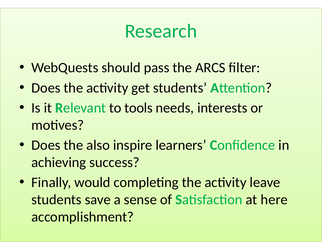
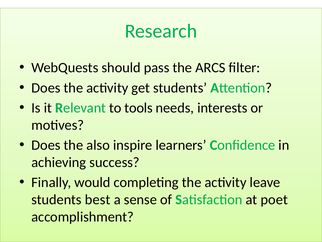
save: save -> best
here: here -> poet
